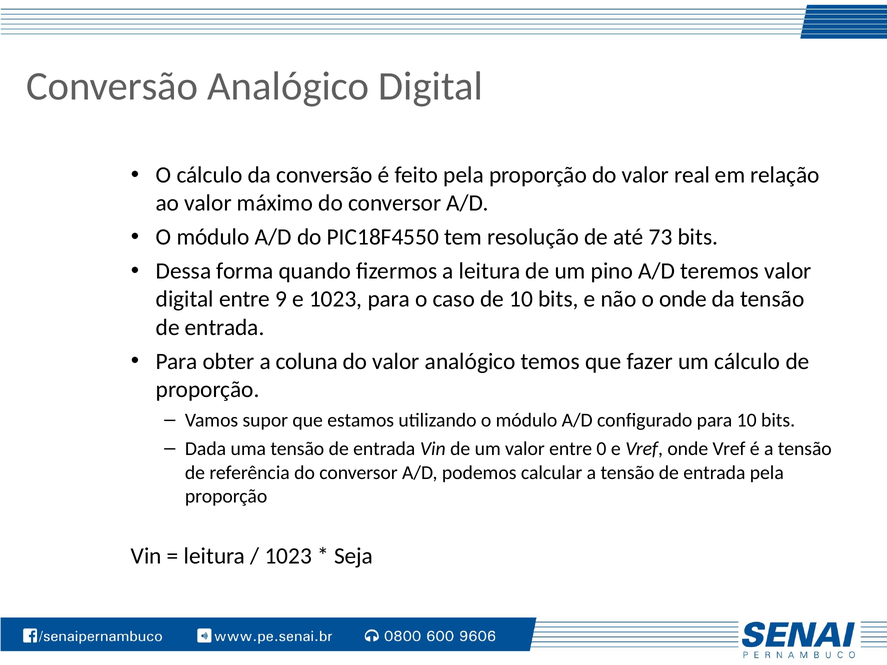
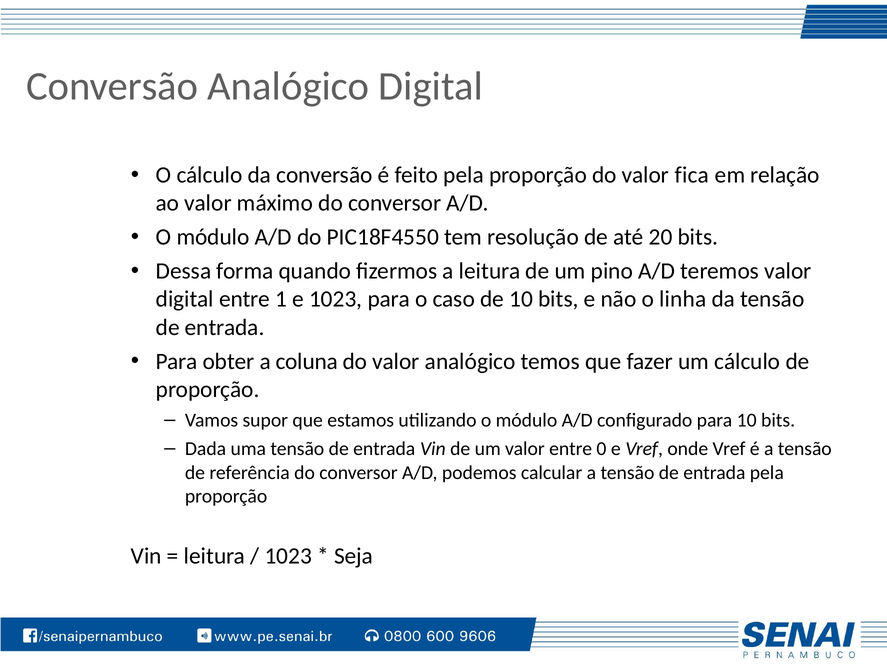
real: real -> fica
73: 73 -> 20
9: 9 -> 1
o onde: onde -> linha
